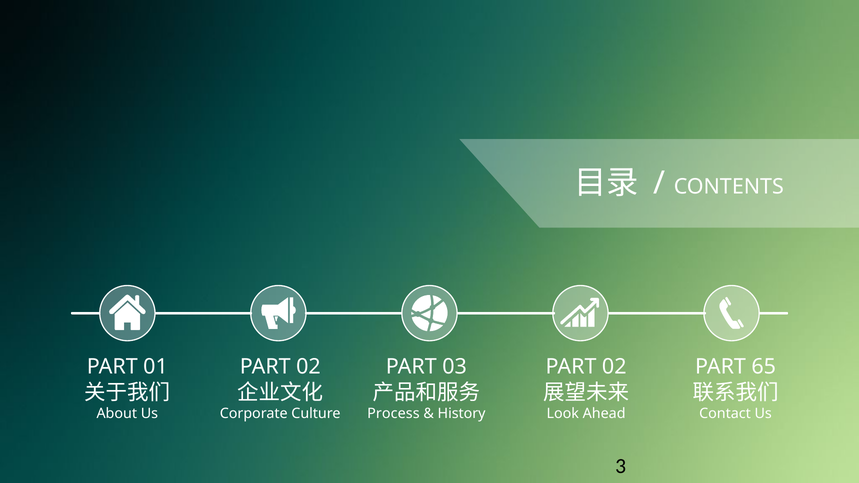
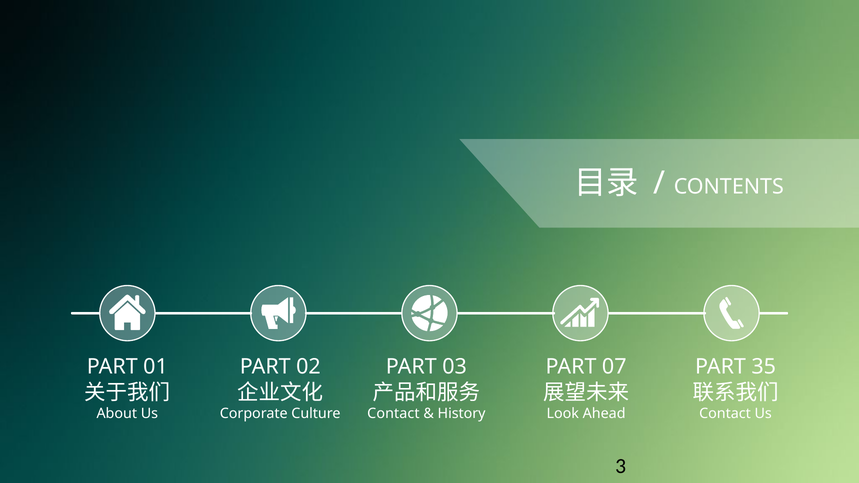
02 at (614, 367): 02 -> 07
65: 65 -> 35
Process at (393, 414): Process -> Contact
